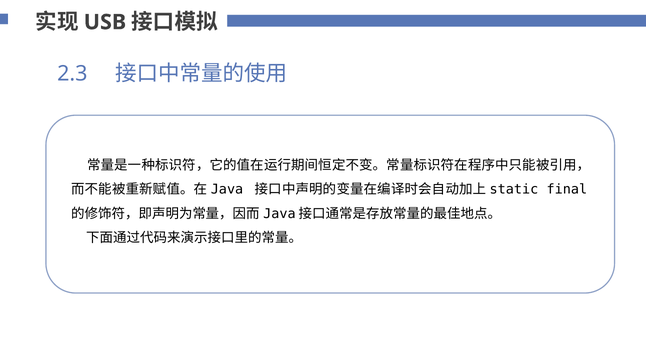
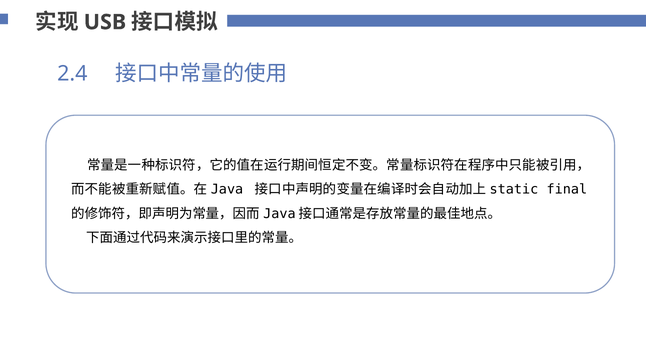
2.3: 2.3 -> 2.4
